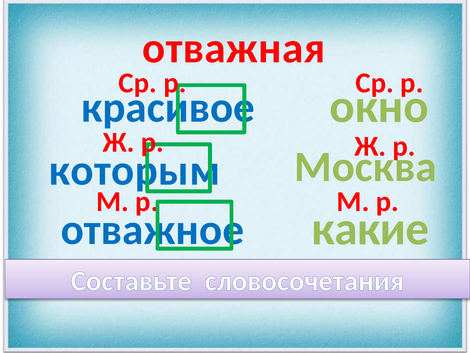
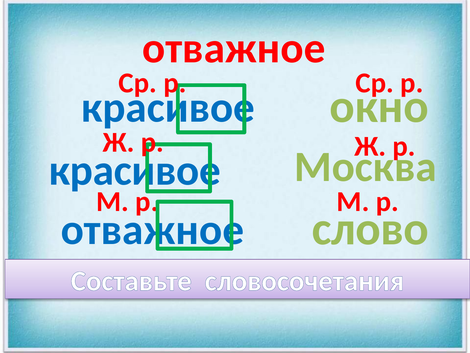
отважная at (234, 48): отважная -> отважное
которым at (134, 170): которым -> красивое
какие: какие -> слово
